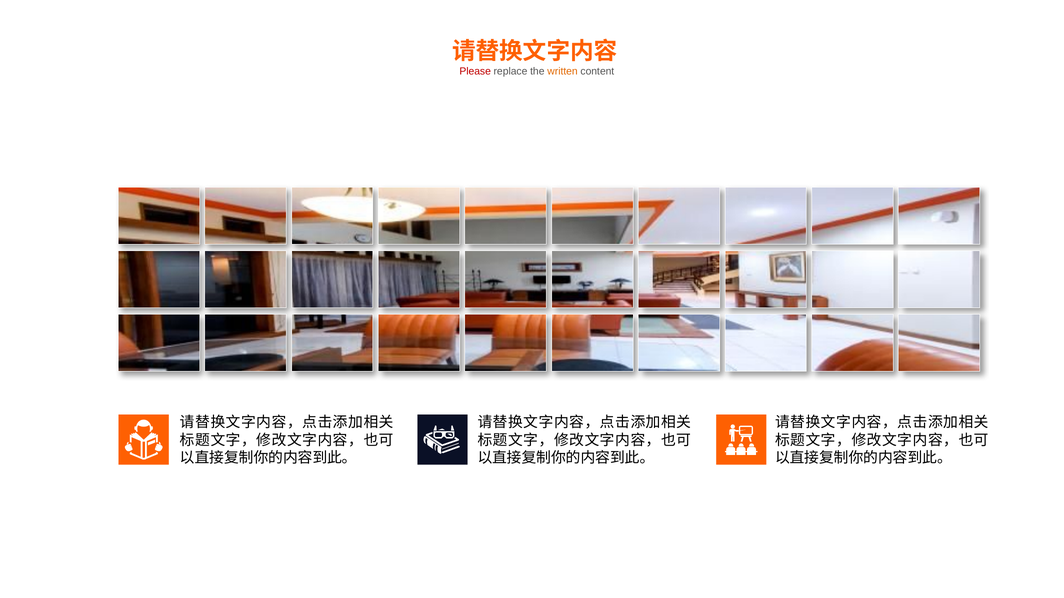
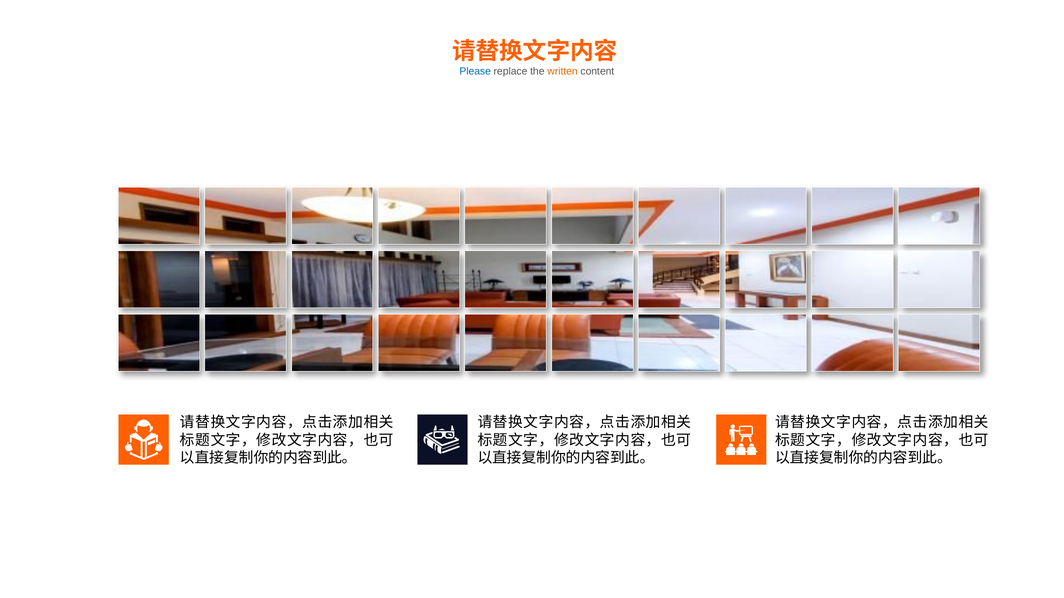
Please colour: red -> blue
